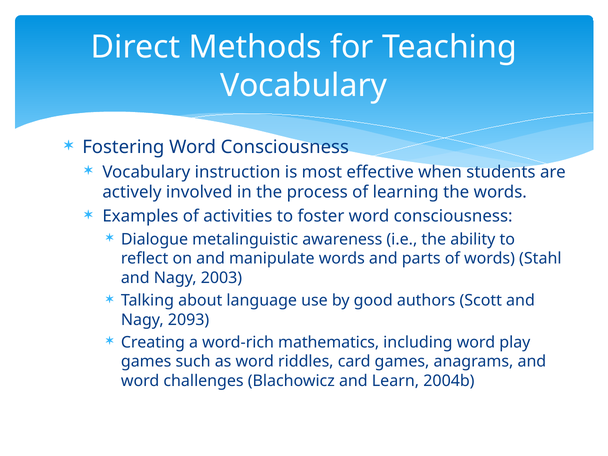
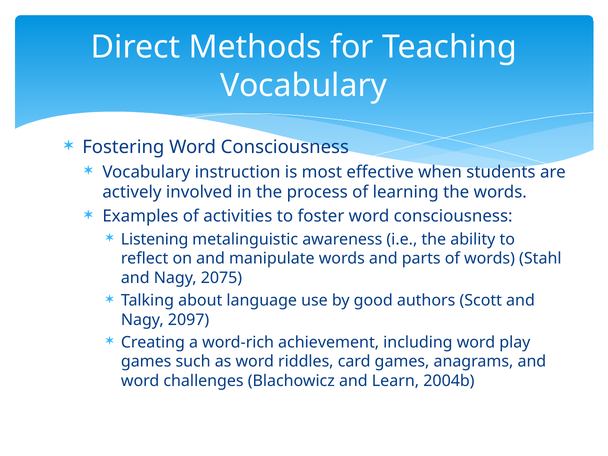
Dialogue: Dialogue -> Listening
2003: 2003 -> 2075
2093: 2093 -> 2097
mathematics: mathematics -> achievement
